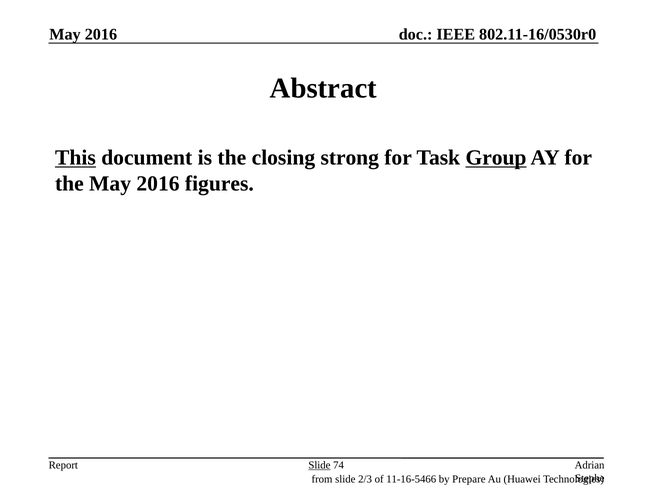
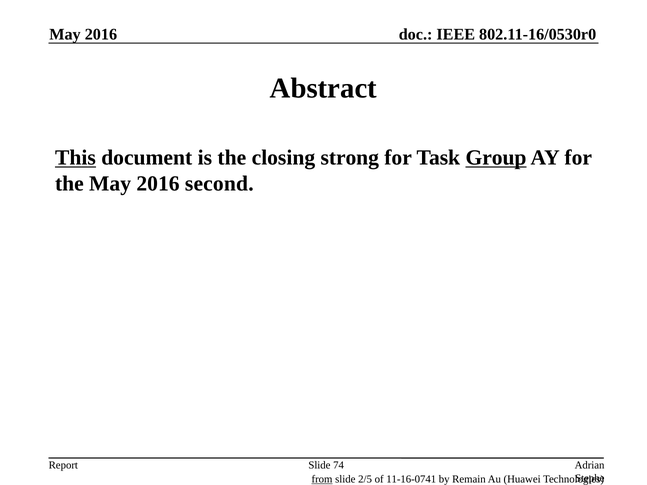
figures: figures -> second
Slide at (319, 465) underline: present -> none
from underline: none -> present
2/3: 2/3 -> 2/5
11-16-5466: 11-16-5466 -> 11-16-0741
Prepare: Prepare -> Remain
